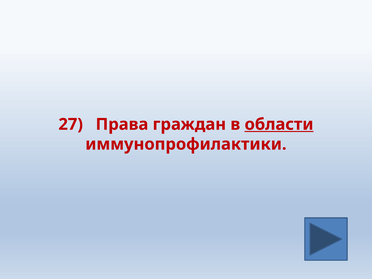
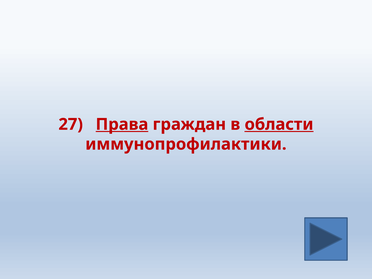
Права underline: none -> present
